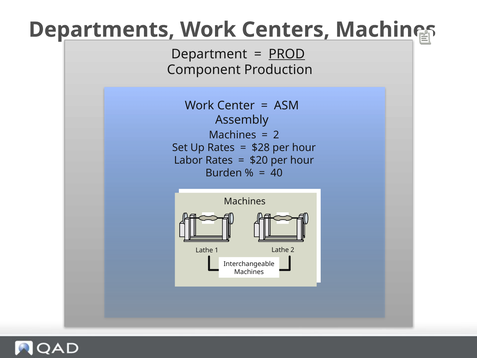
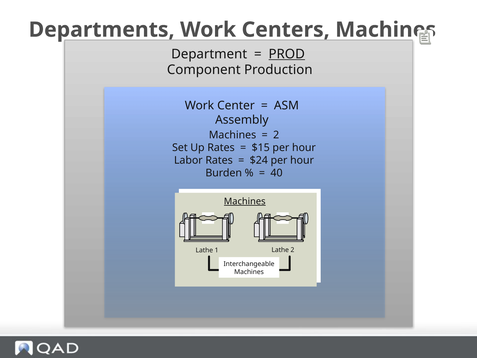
$28: $28 -> $15
$20: $20 -> $24
Machines at (245, 201) underline: none -> present
